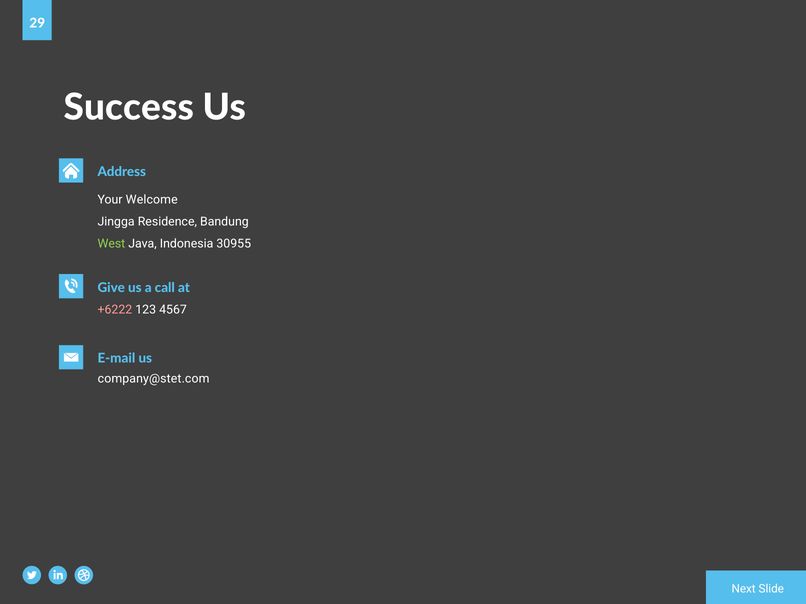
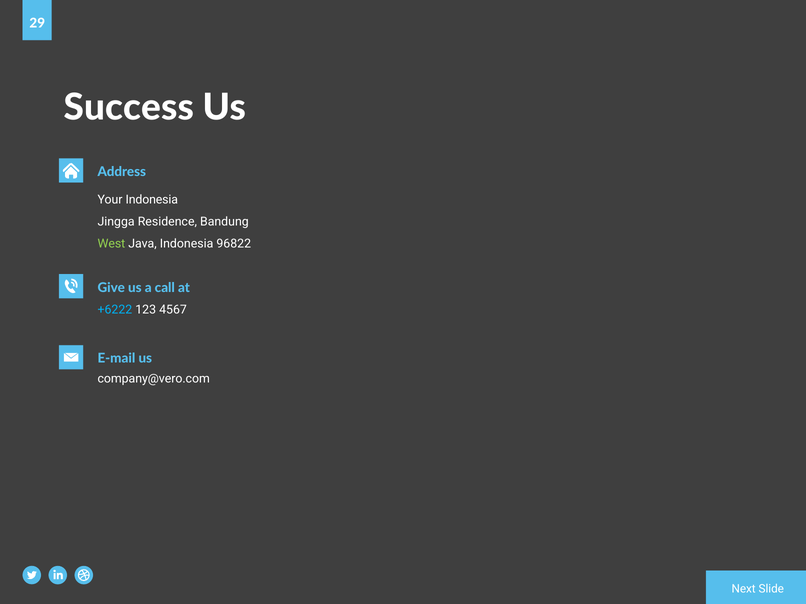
Your Welcome: Welcome -> Indonesia
30955: 30955 -> 96822
+6222 colour: pink -> light blue
company@stet.com: company@stet.com -> company@vero.com
